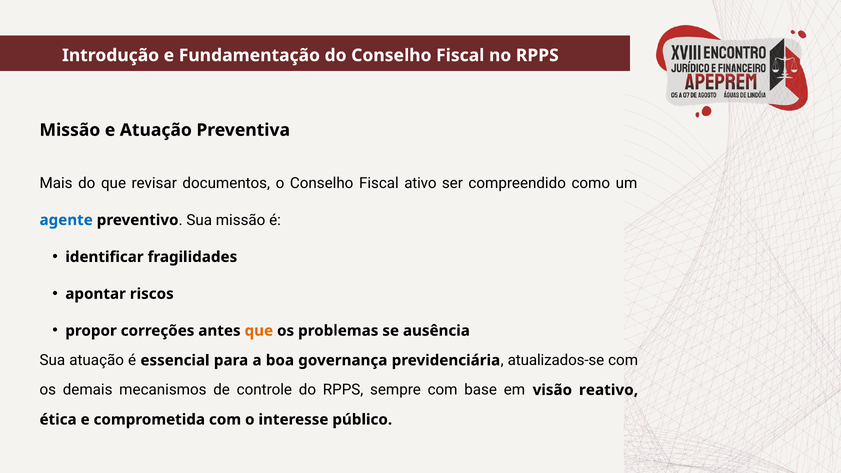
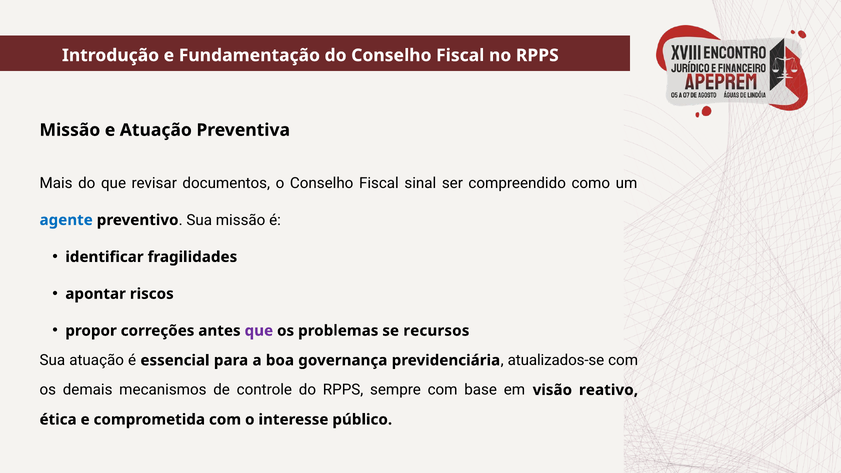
ativo: ativo -> sinal
que at (259, 331) colour: orange -> purple
ausência: ausência -> recursos
